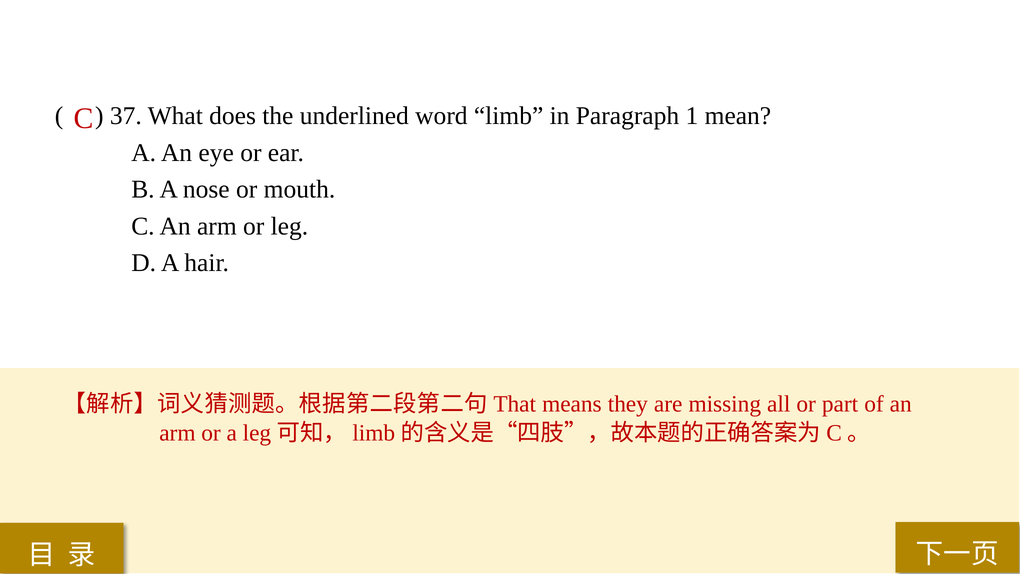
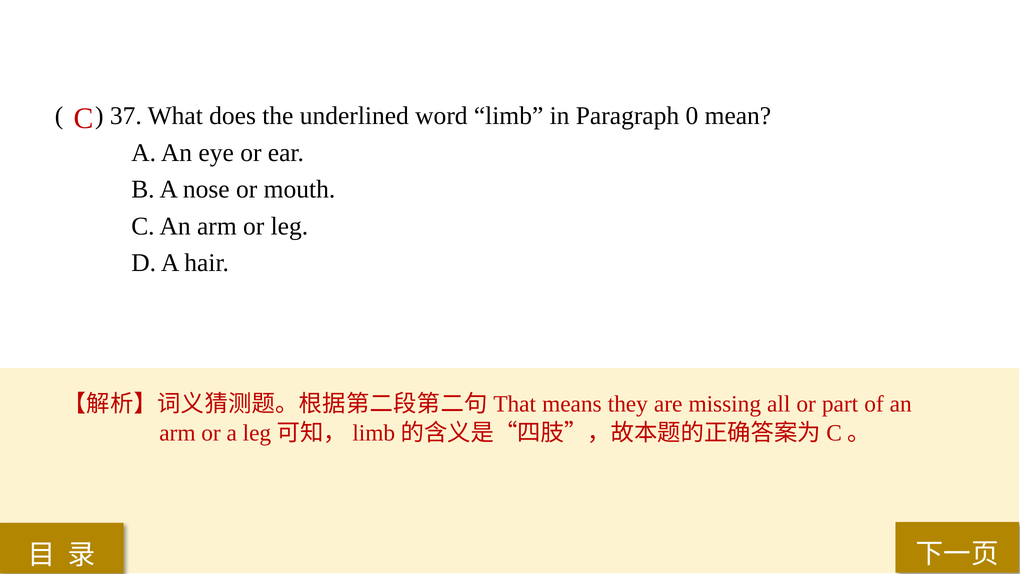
1: 1 -> 0
